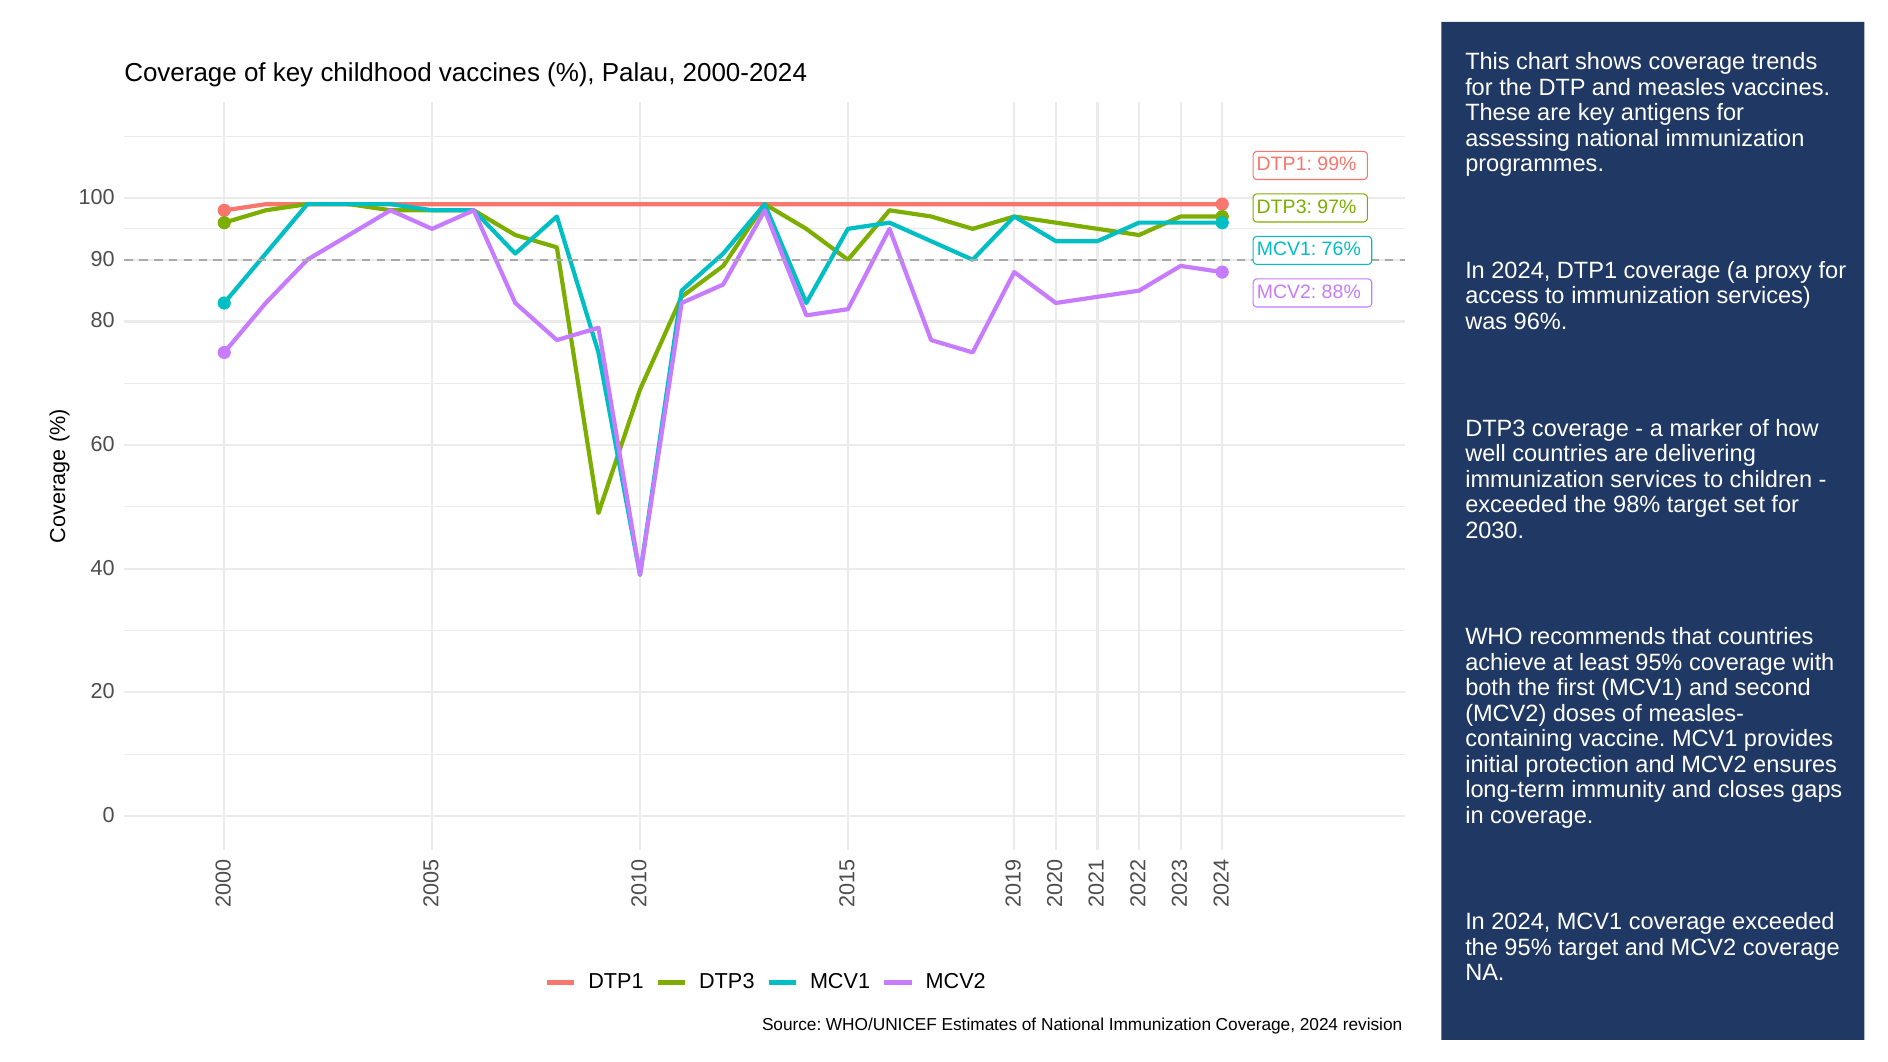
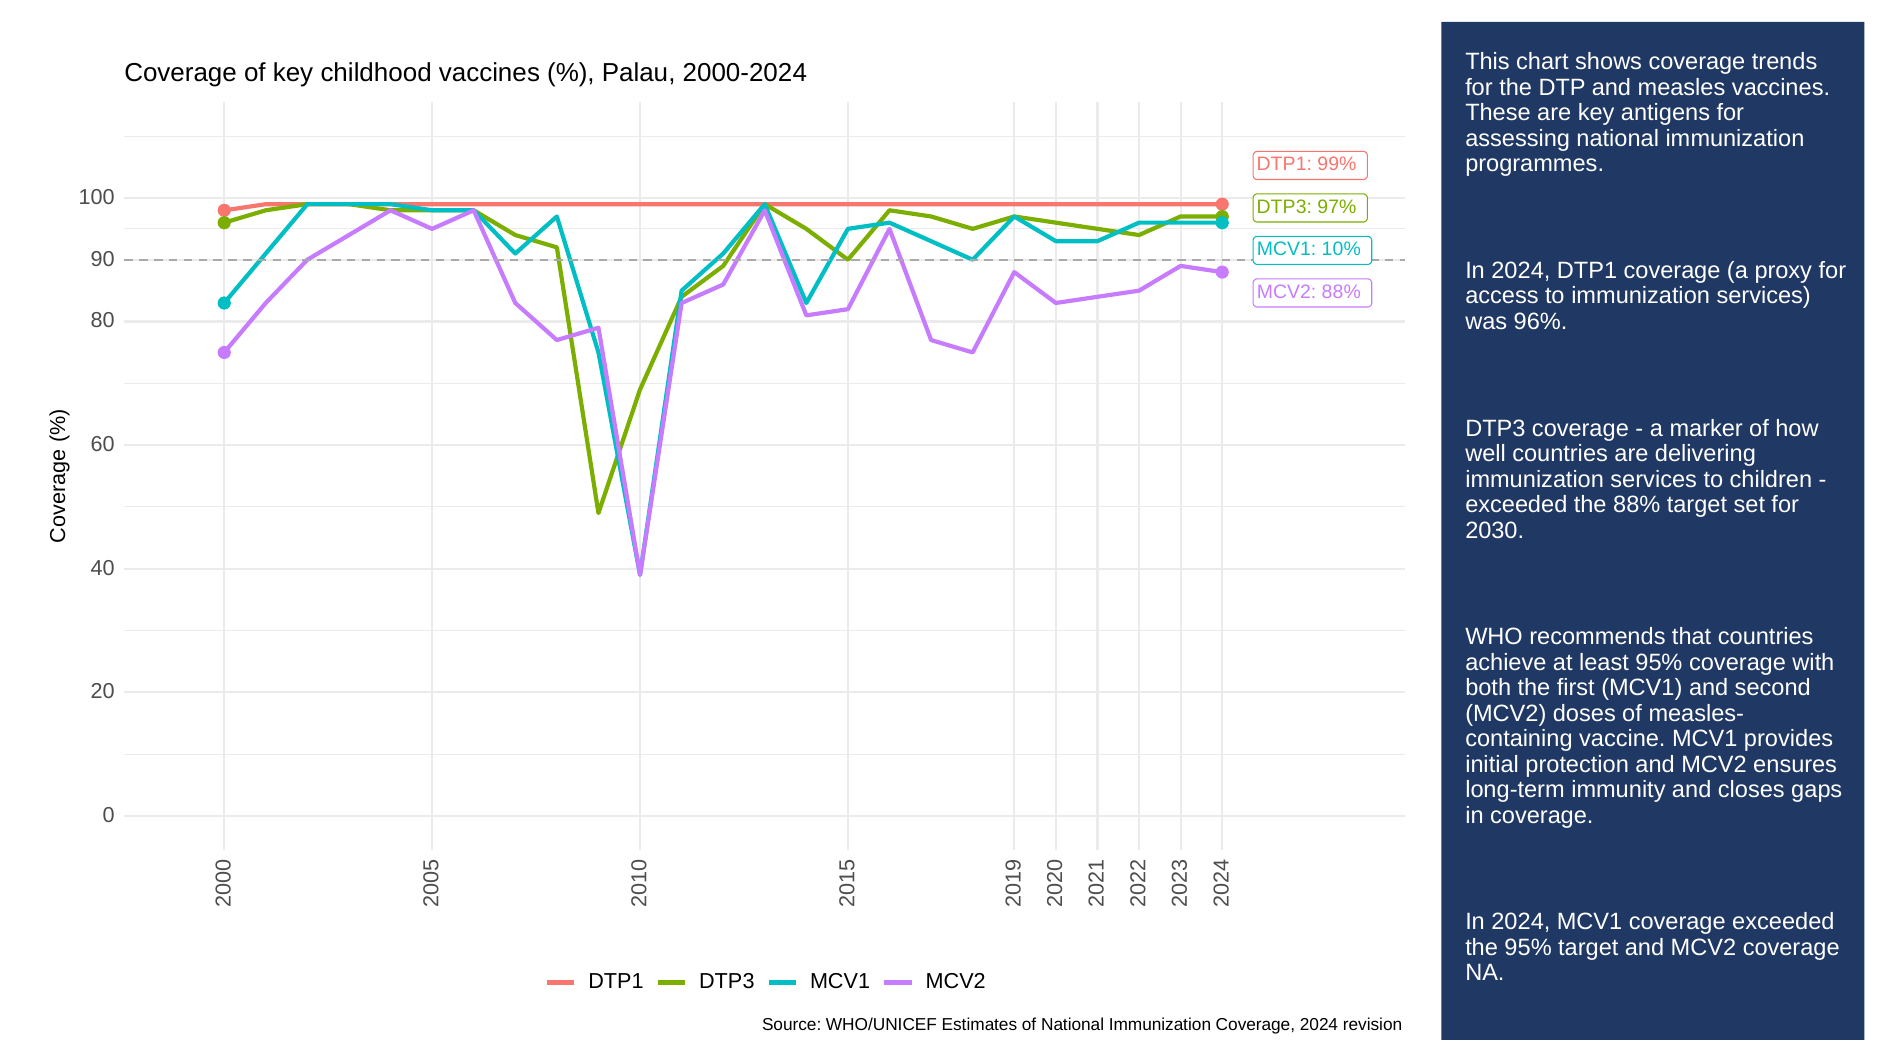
76%: 76% -> 10%
the 98%: 98% -> 88%
